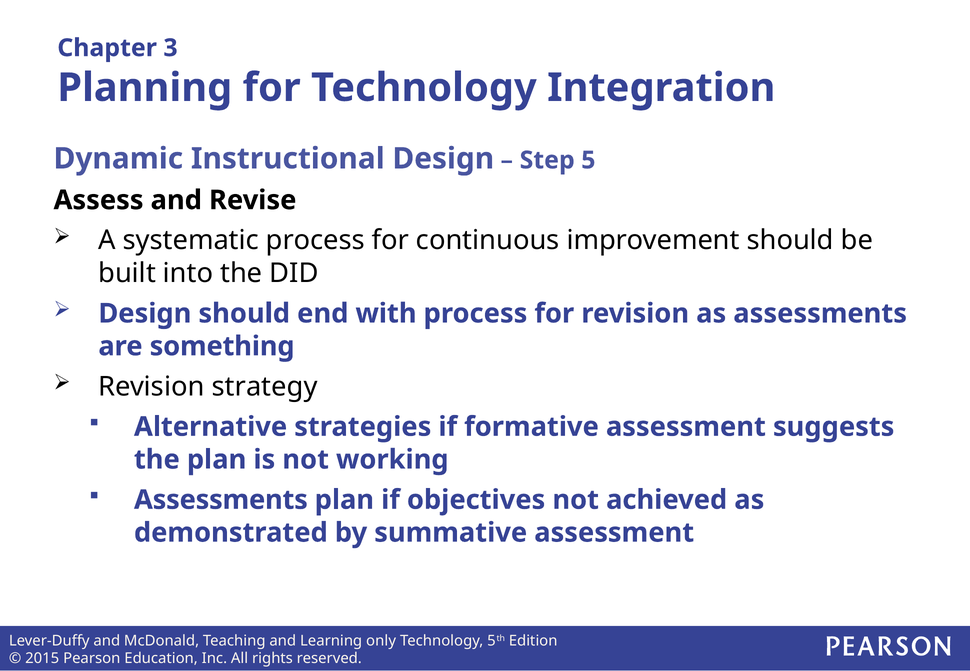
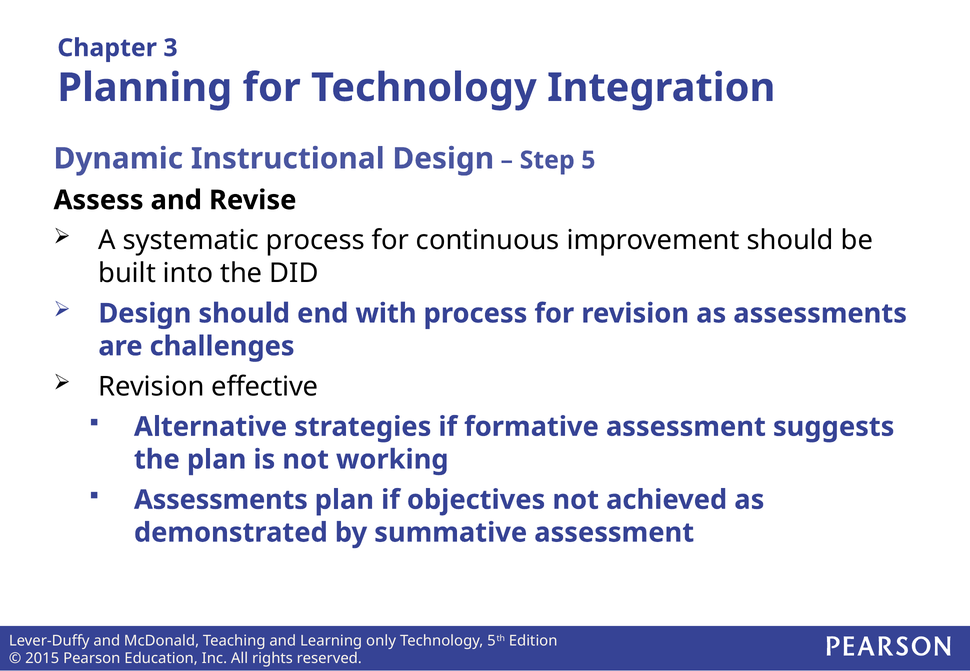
something: something -> challenges
strategy: strategy -> effective
